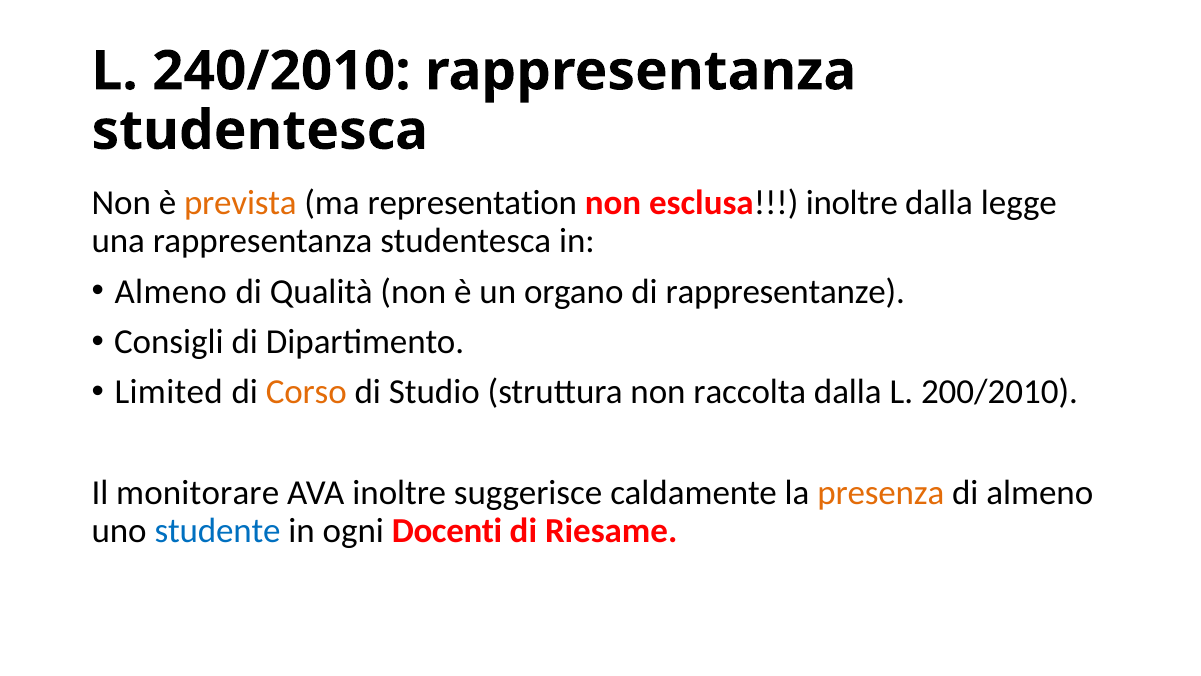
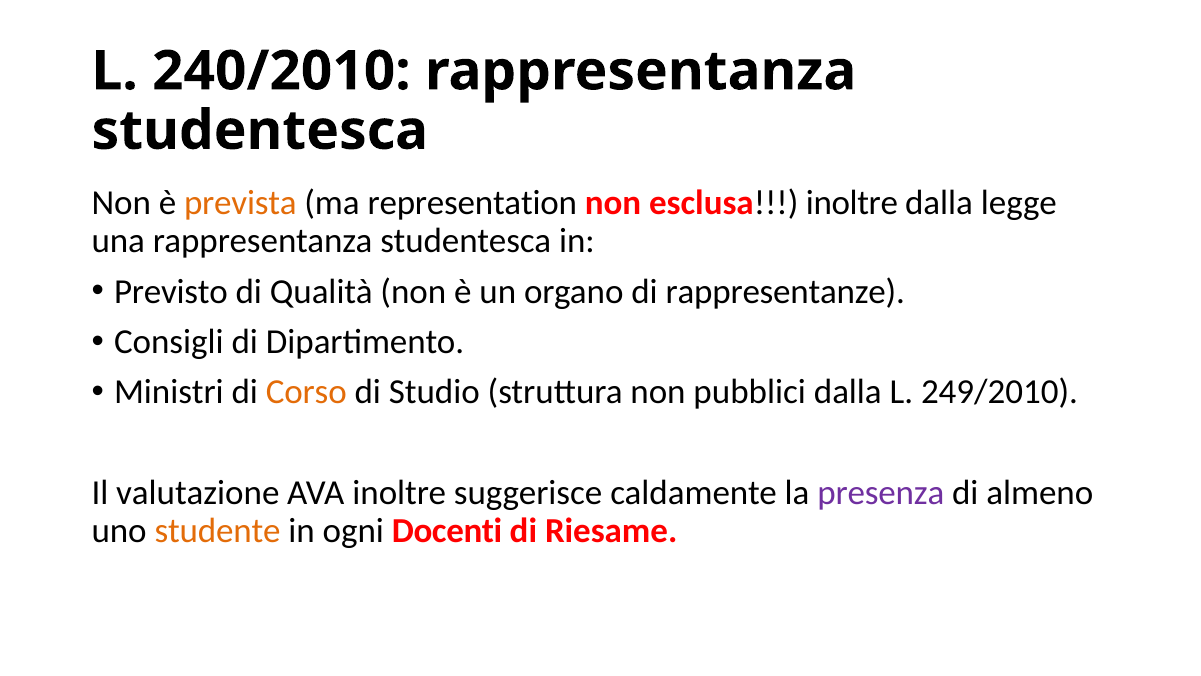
Almeno at (171, 291): Almeno -> Previsto
Limited: Limited -> Ministri
raccolta: raccolta -> pubblici
200/2010: 200/2010 -> 249/2010
monitorare: monitorare -> valutazione
presenza colour: orange -> purple
studente colour: blue -> orange
